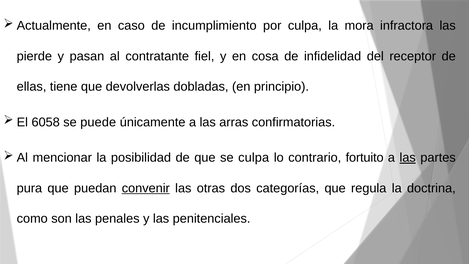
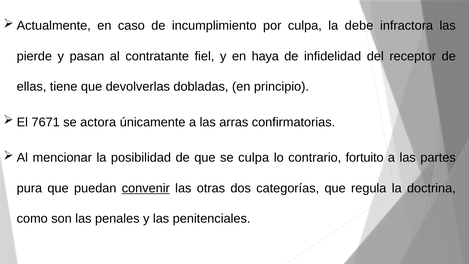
mora: mora -> debe
cosa: cosa -> haya
6058: 6058 -> 7671
puede: puede -> actora
las at (408, 158) underline: present -> none
